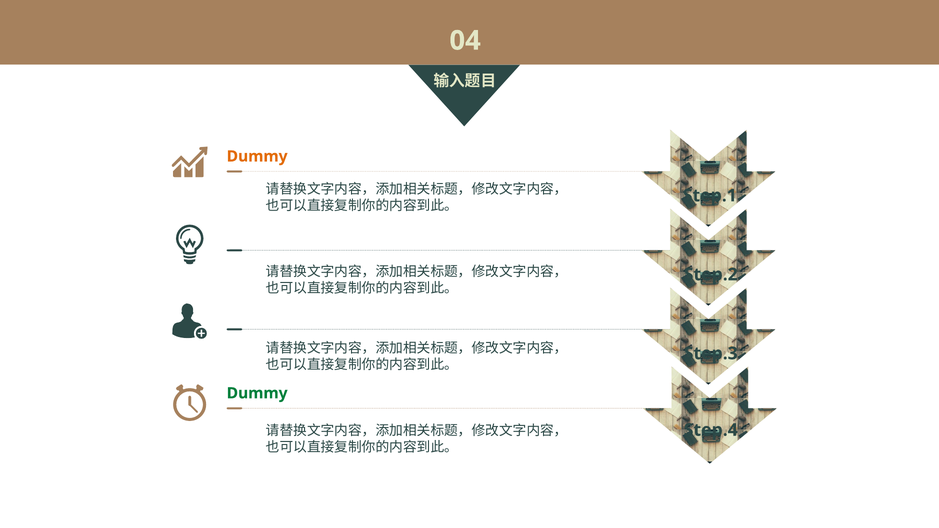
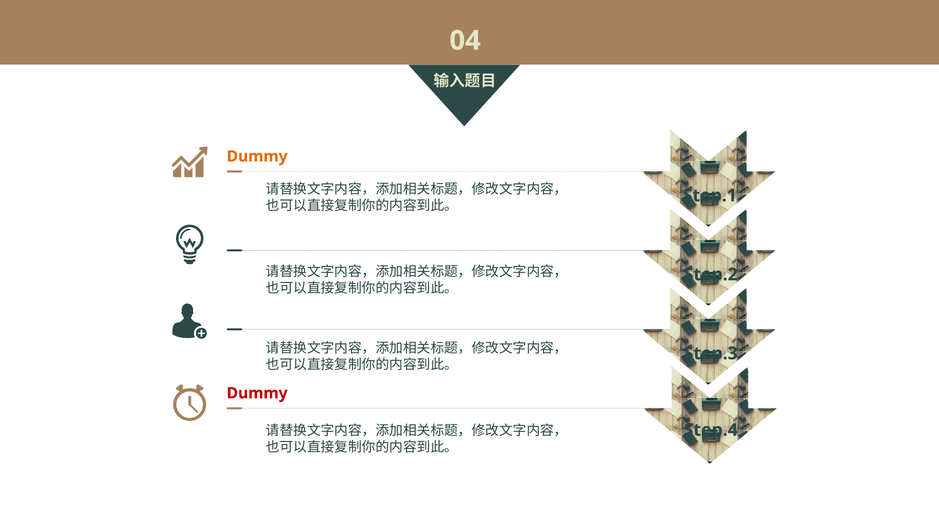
Dummy at (257, 393) colour: green -> red
